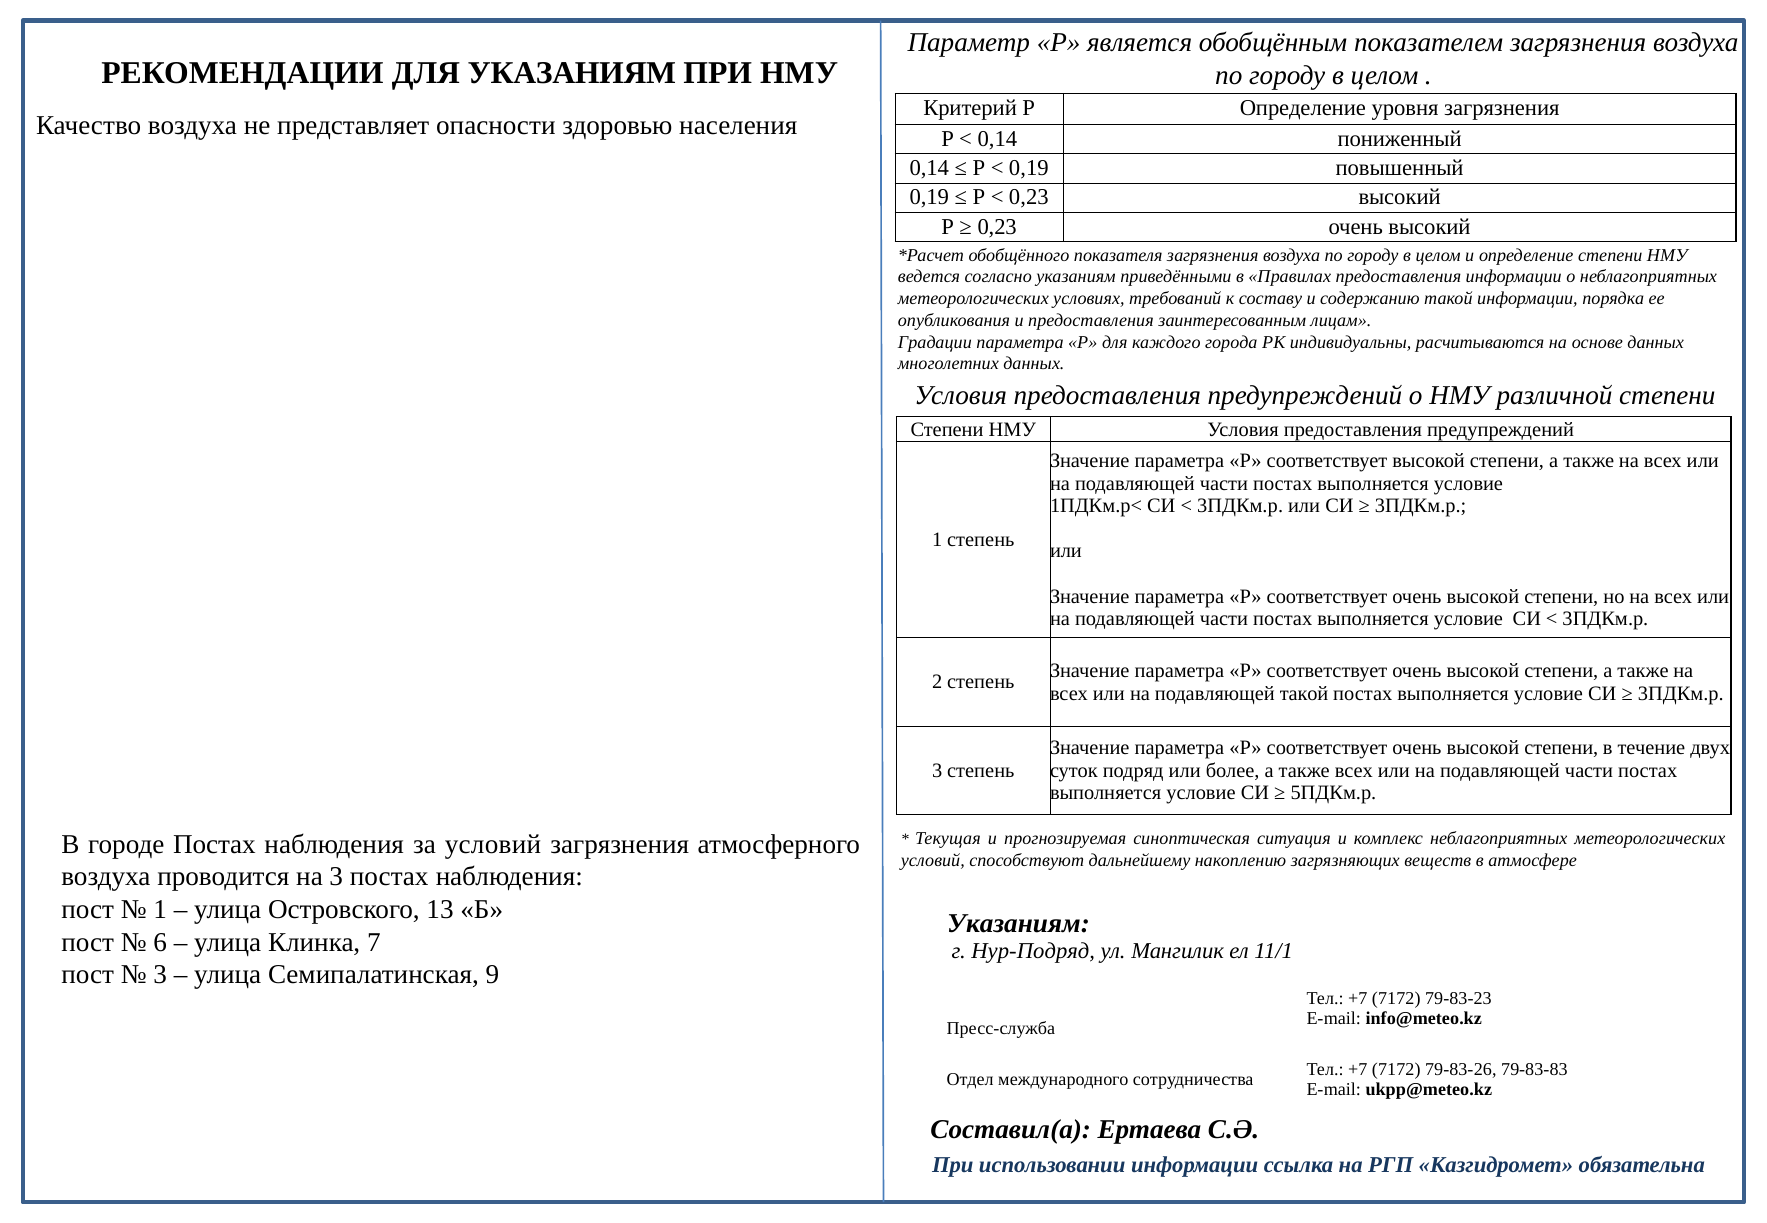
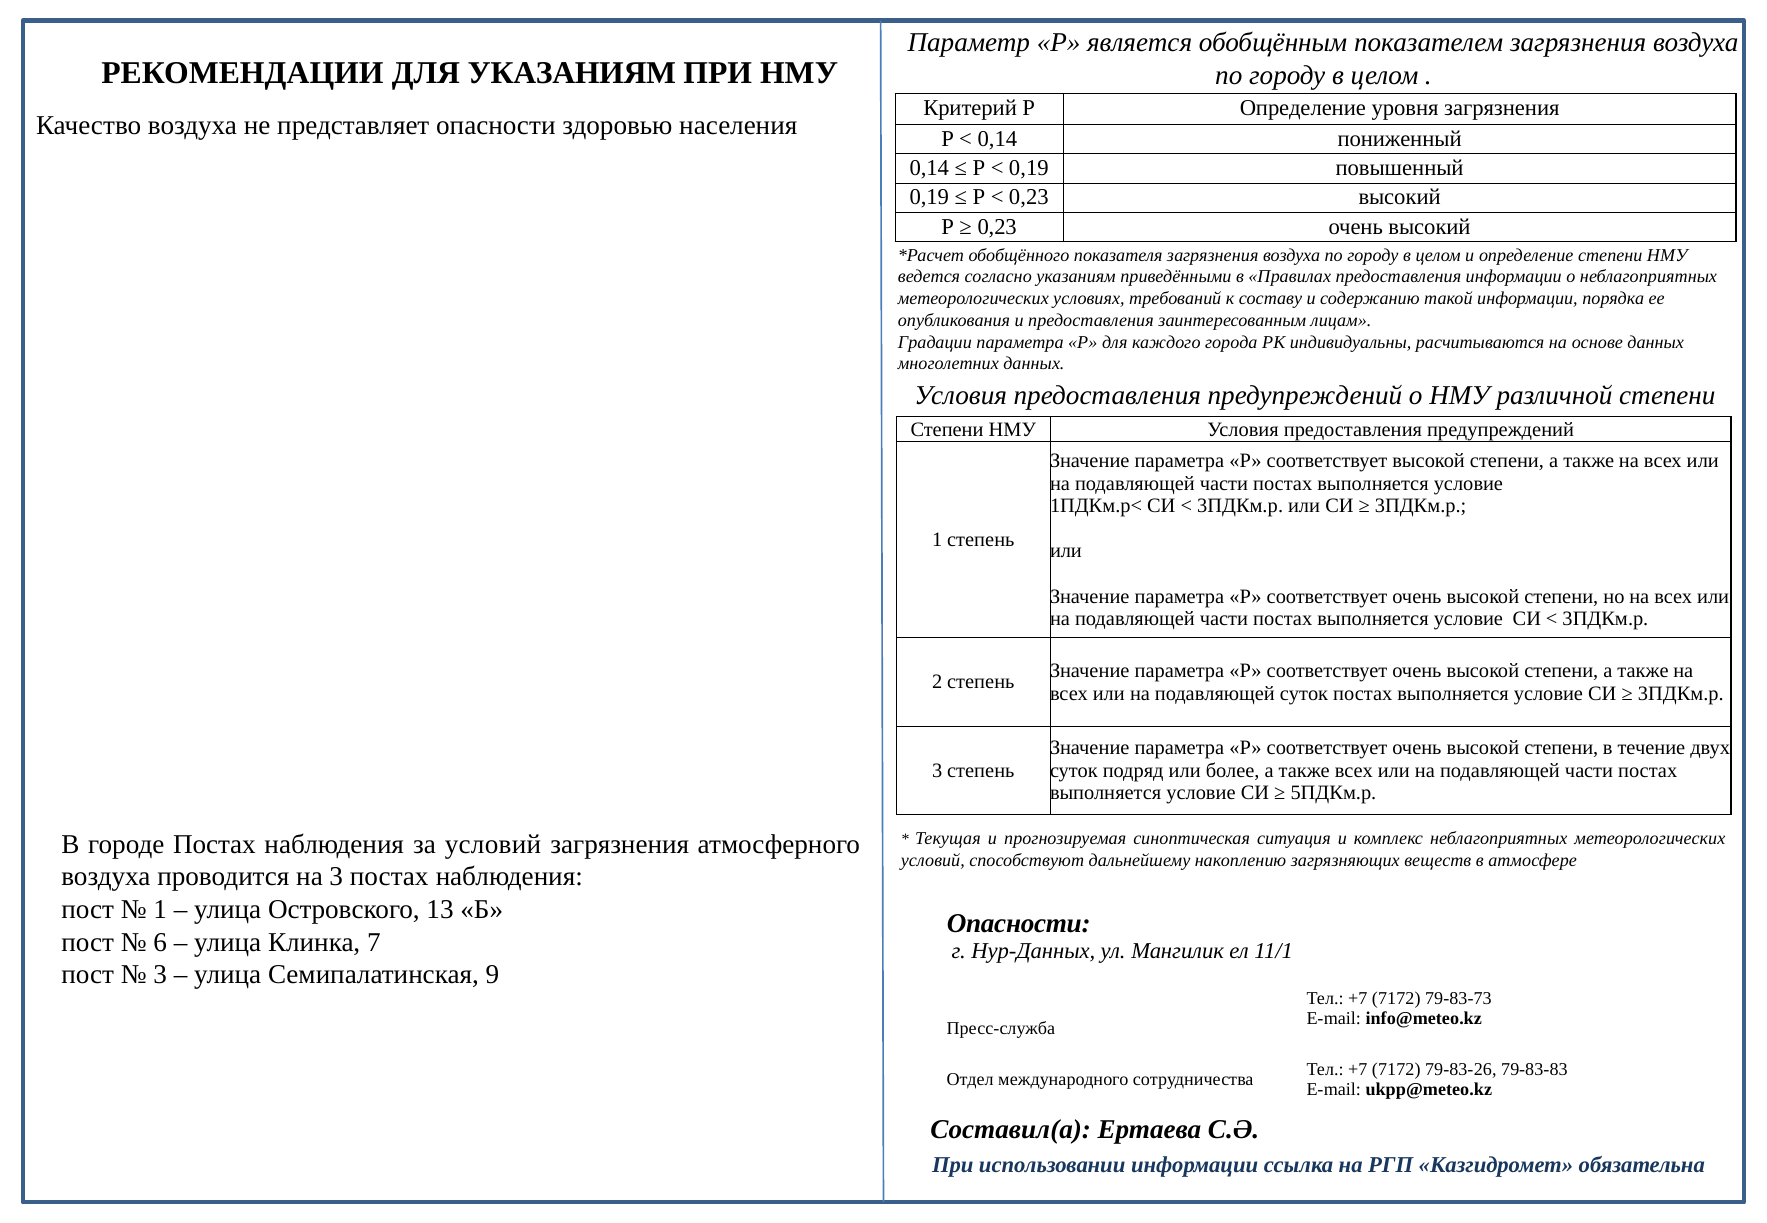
подавляющей такой: такой -> суток
Указаниям at (1019, 923): Указаниям -> Опасности
Нур-Подряд: Нур-Подряд -> Нур-Данных
79-83-23: 79-83-23 -> 79-83-73
